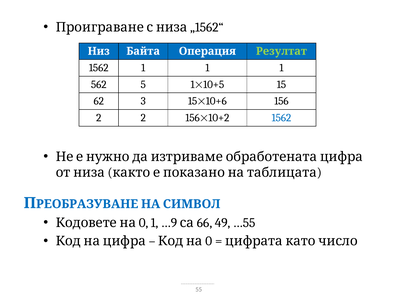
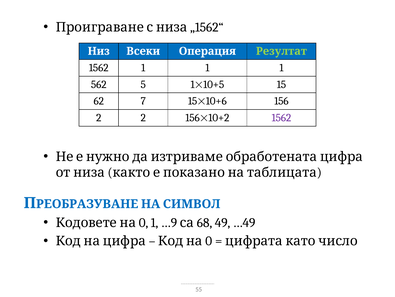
Байта: Байта -> Всеки
3: 3 -> 7
1562 at (281, 117) colour: blue -> purple
66: 66 -> 68
…55: …55 -> …49
